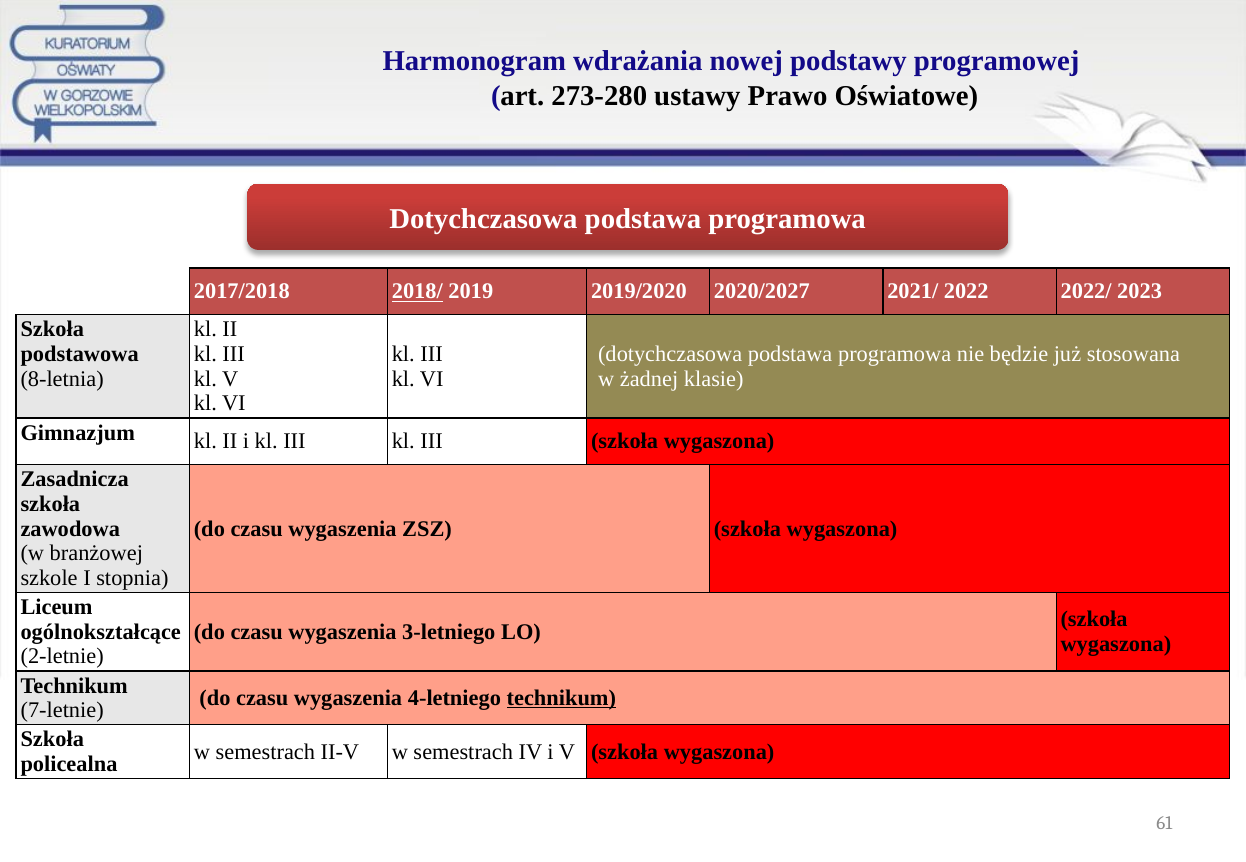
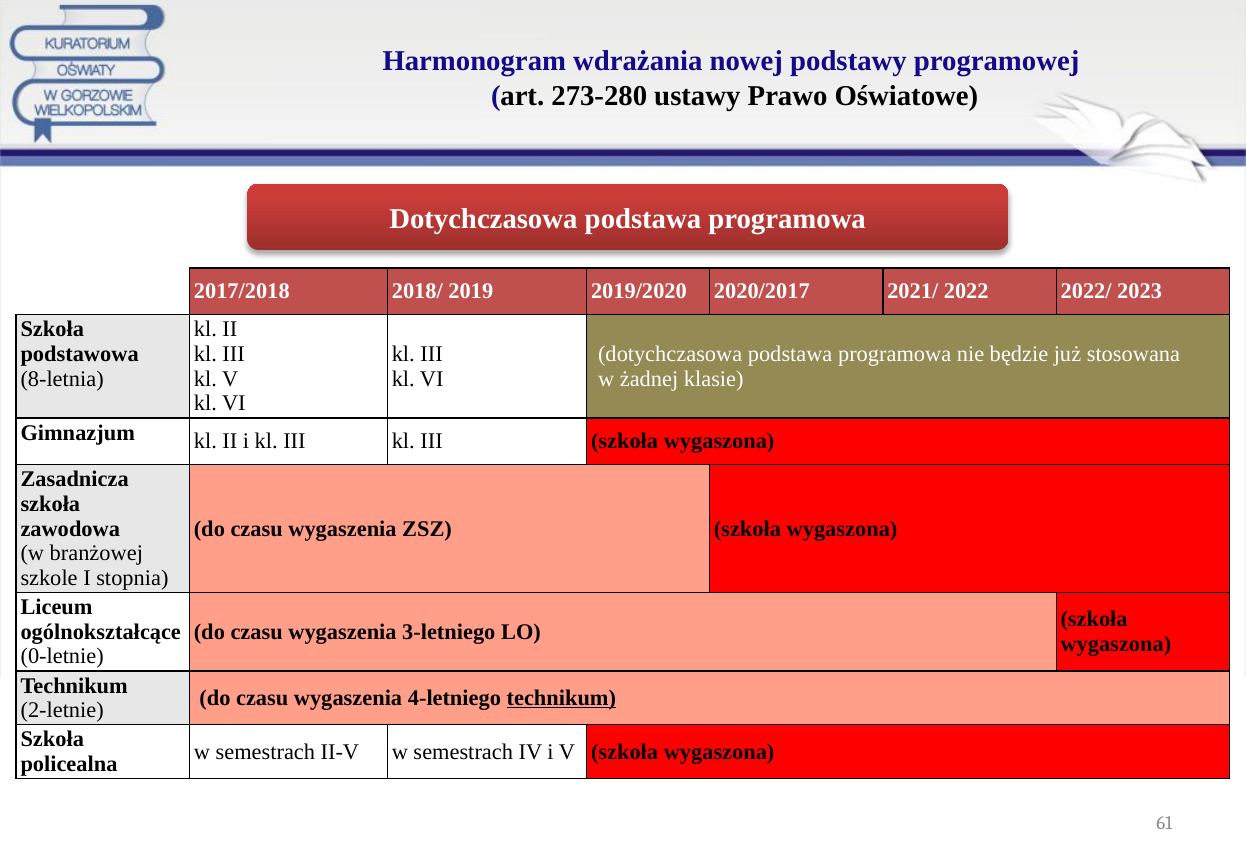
2018/ underline: present -> none
2020/2027: 2020/2027 -> 2020/2017
2-letnie: 2-letnie -> 0-letnie
7-letnie: 7-letnie -> 2-letnie
